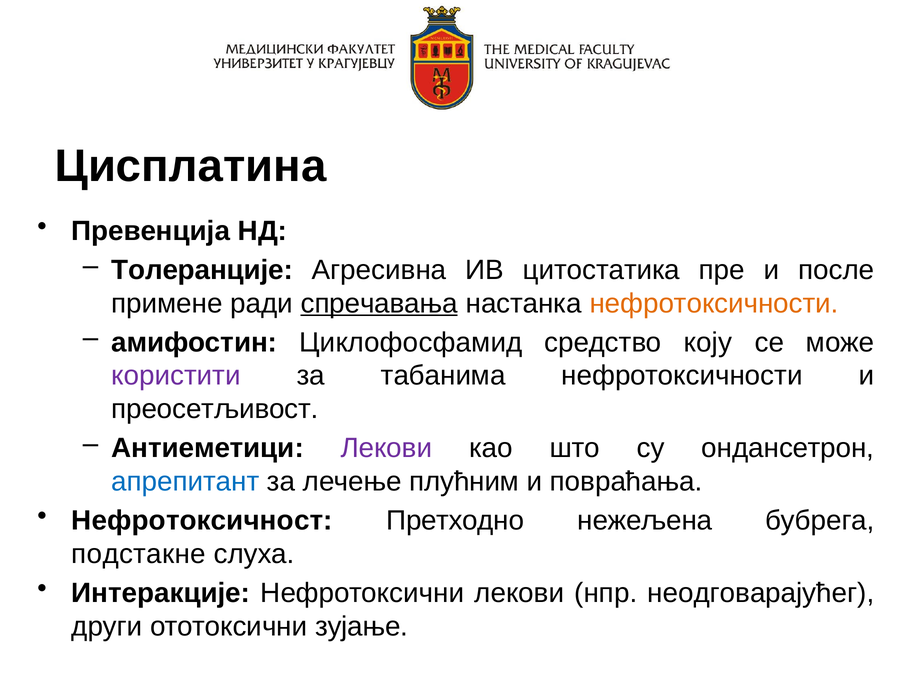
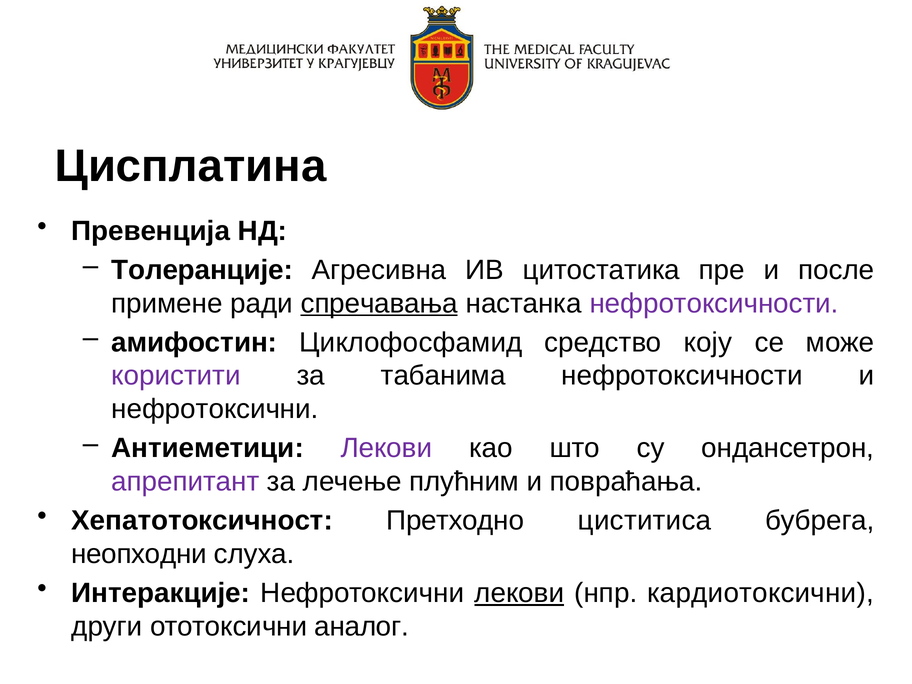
нефротоксичности at (714, 303) colour: orange -> purple
преосетљивост at (215, 409): преосетљивост -> нефротоксични
апрепитант colour: blue -> purple
Нефротоксичност: Нефротоксичност -> Хепатотоксичност
нежељена: нежељена -> циститиса
подстакне: подстакне -> неопходни
лекови at (519, 593) underline: none -> present
неодговарајућег: неодговарајућег -> кардиотоксични
зујање: зујање -> аналог
